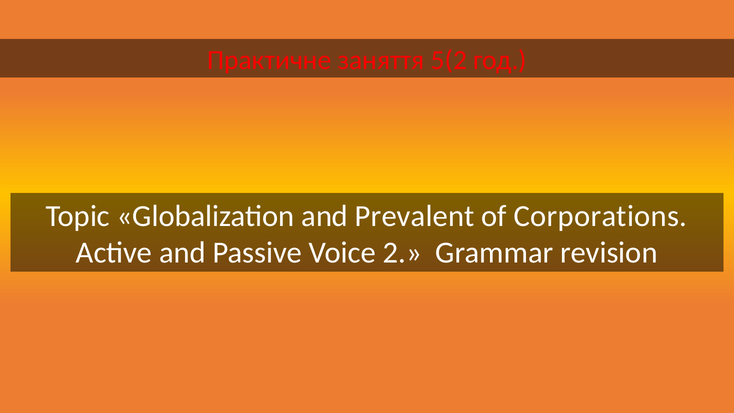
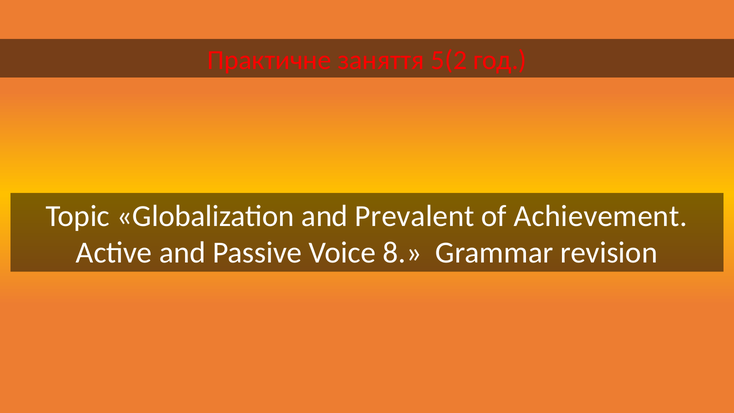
Corporations: Corporations -> Achievement
2: 2 -> 8
